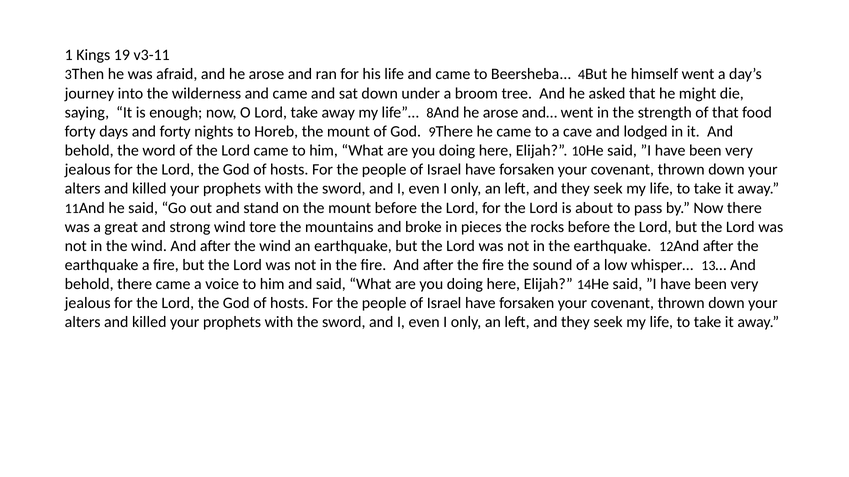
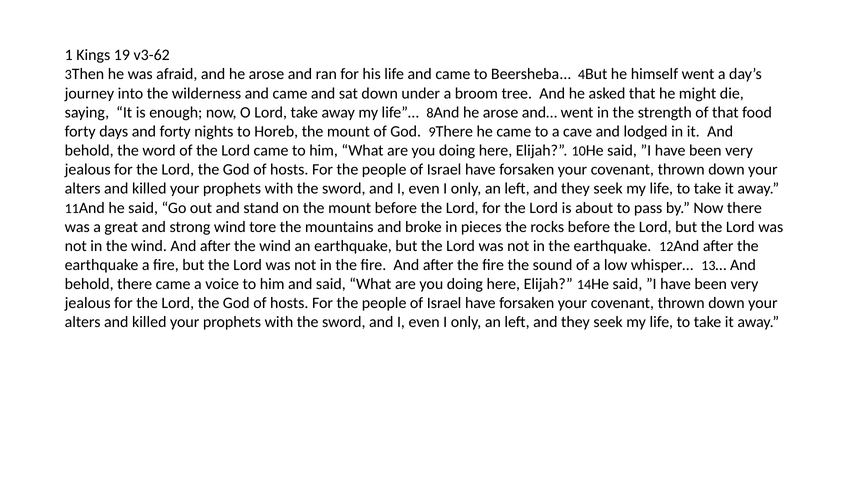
v3-11: v3-11 -> v3-62
